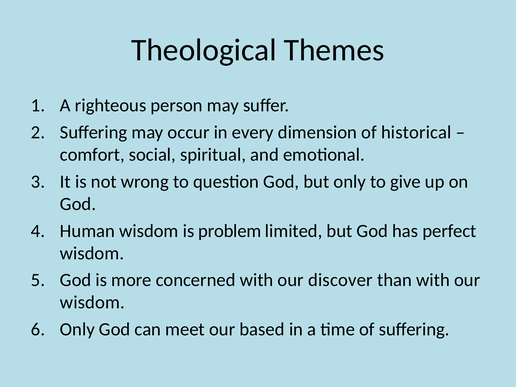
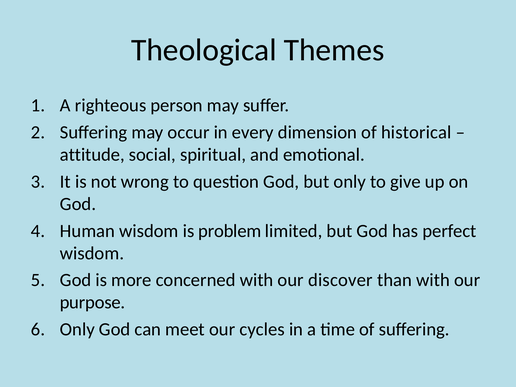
comfort: comfort -> attitude
wisdom at (92, 302): wisdom -> purpose
based: based -> cycles
